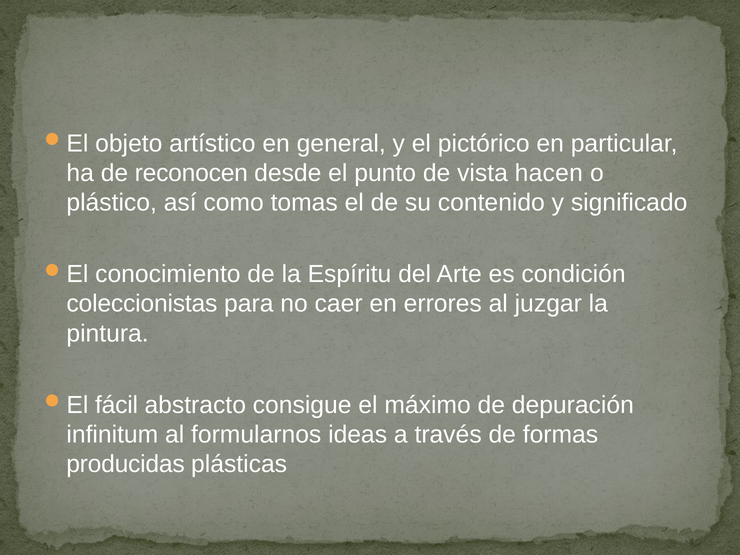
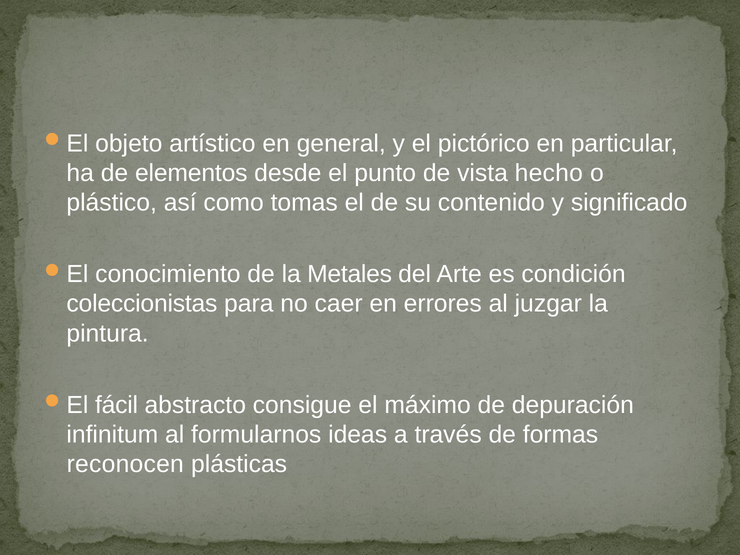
reconocen: reconocen -> elementos
hacen: hacen -> hecho
Espíritu: Espíritu -> Metales
producidas: producidas -> reconocen
